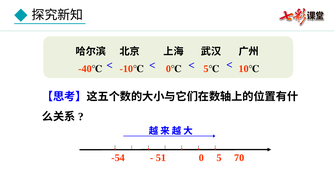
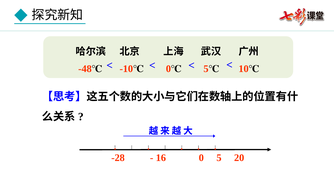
-40: -40 -> -48
-54: -54 -> -28
51: 51 -> 16
70: 70 -> 20
